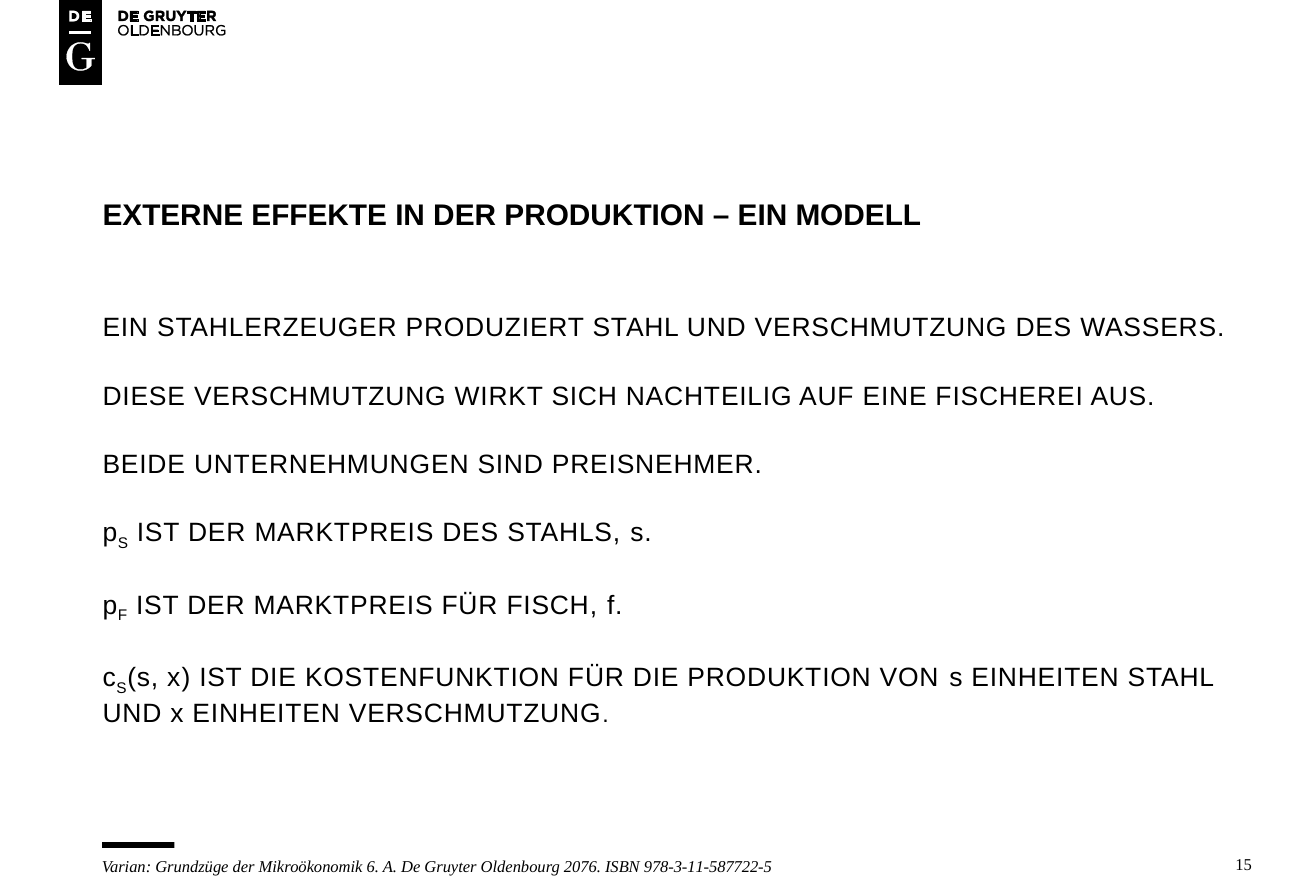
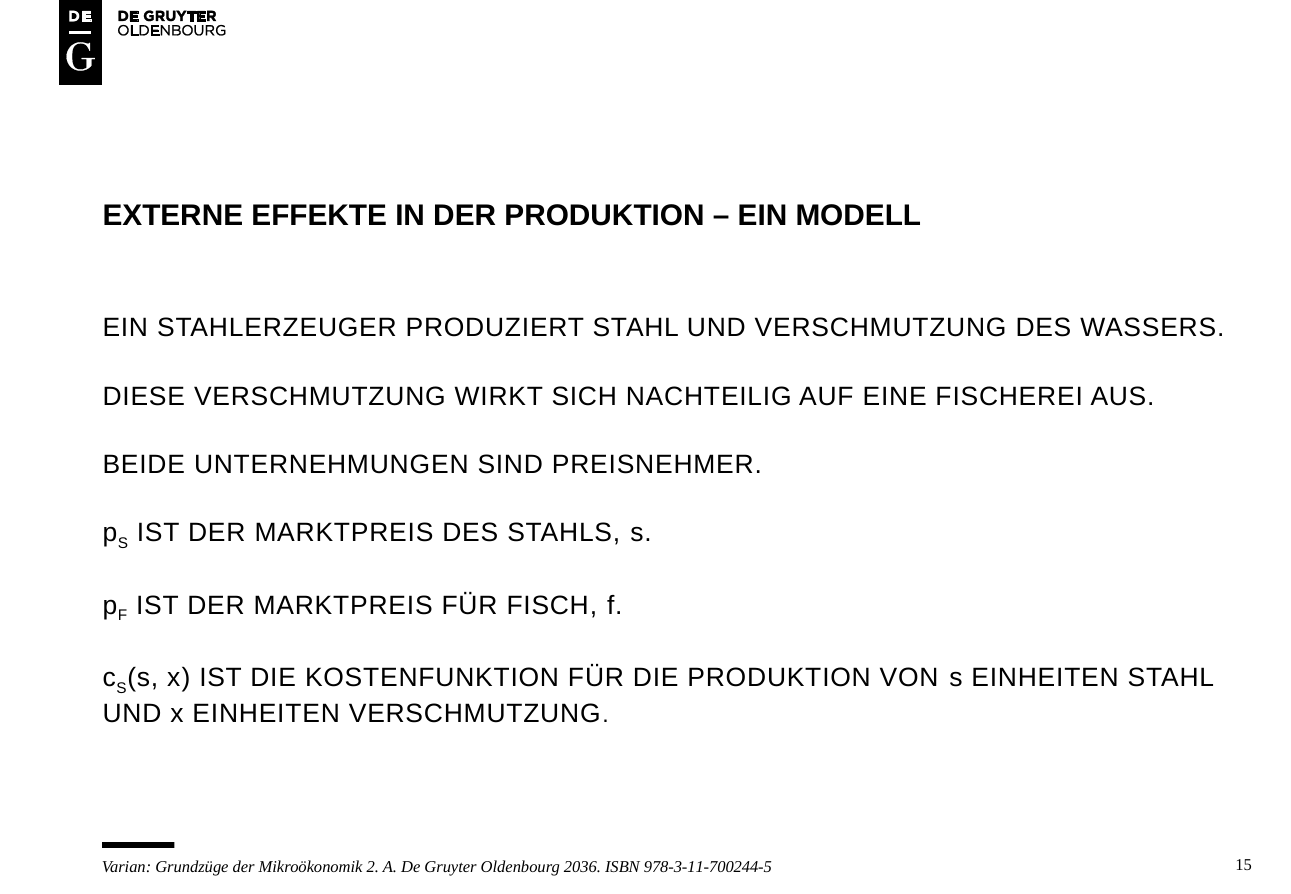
6: 6 -> 2
2076: 2076 -> 2036
978-3-11-587722-5: 978-3-11-587722-5 -> 978-3-11-700244-5
